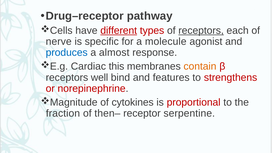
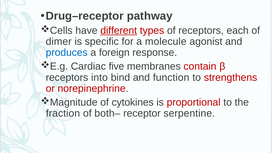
receptors at (201, 31) underline: present -> none
nerve: nerve -> dimer
almost: almost -> foreign
this: this -> five
contain colour: orange -> red
well: well -> into
features: features -> function
then–: then– -> both–
